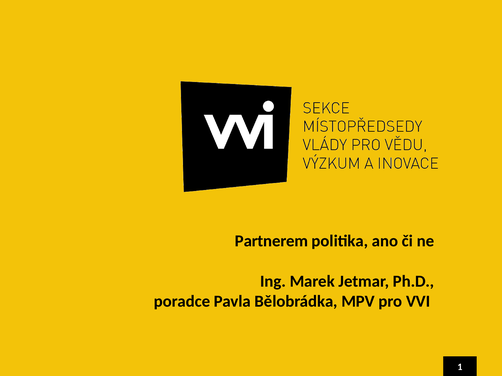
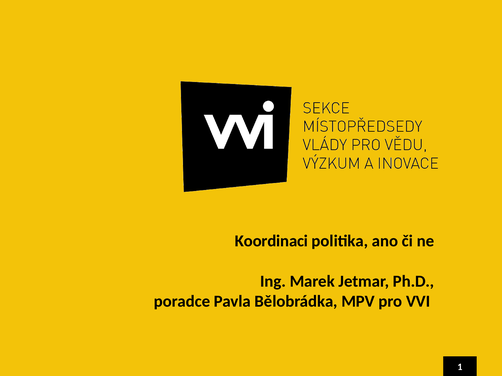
Partnerem: Partnerem -> Koordinaci
